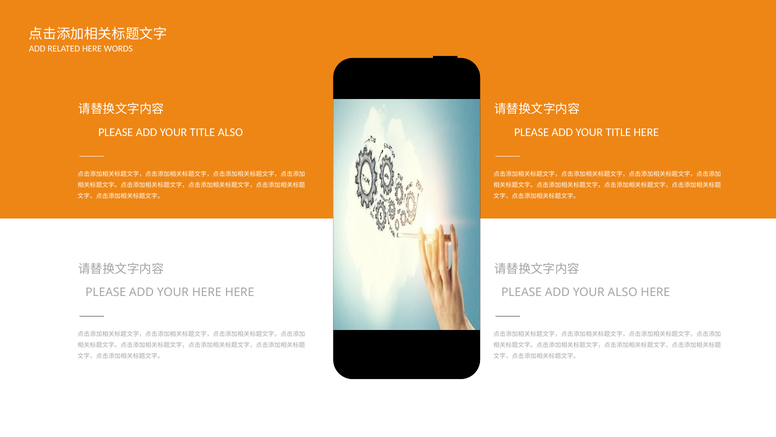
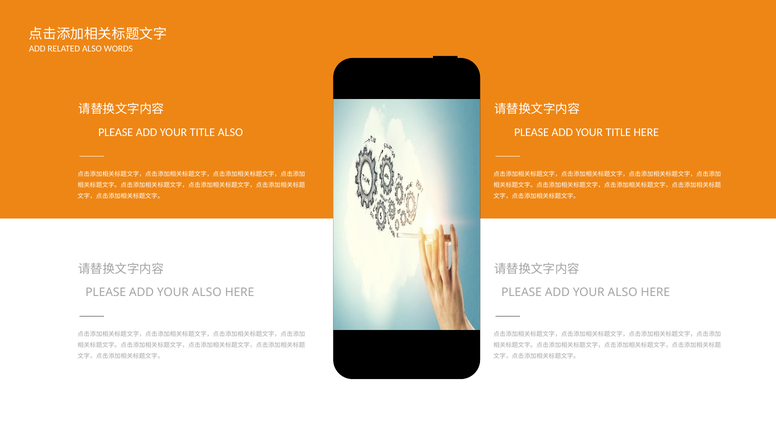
RELATED HERE: HERE -> ALSO
HERE at (207, 292): HERE -> ALSO
